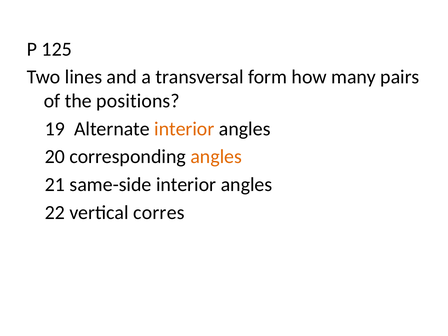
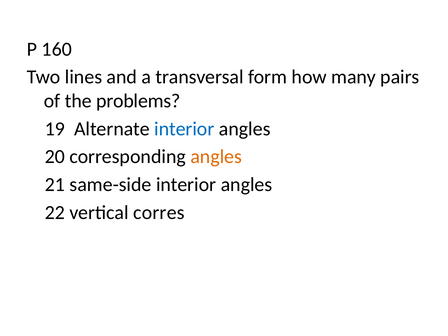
125: 125 -> 160
positions: positions -> problems
interior at (184, 129) colour: orange -> blue
